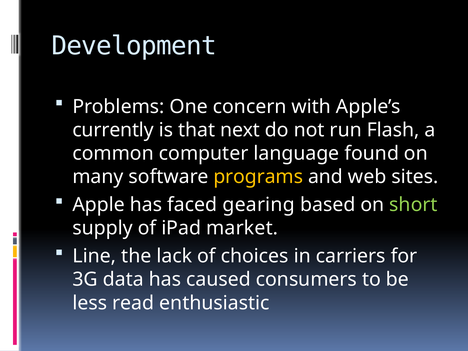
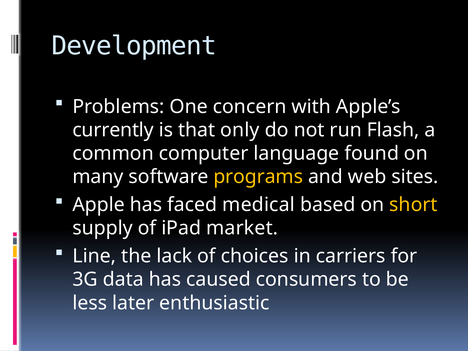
next: next -> only
gearing: gearing -> medical
short colour: light green -> yellow
read: read -> later
